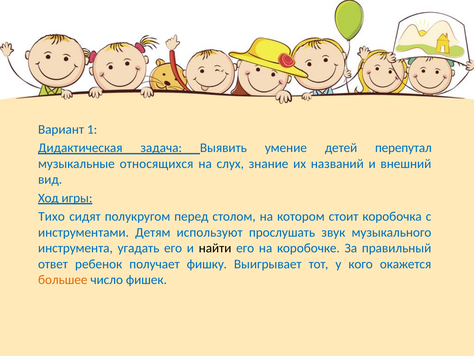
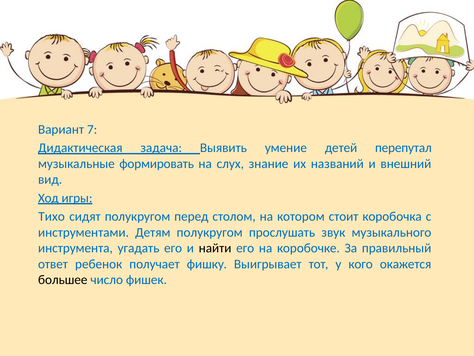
1: 1 -> 7
относящихся: относящихся -> формировать
Детям используют: используют -> полукругом
большее colour: orange -> black
